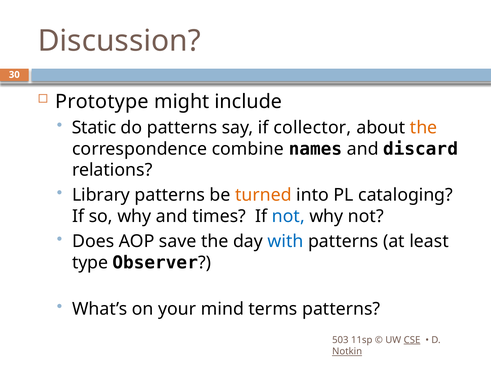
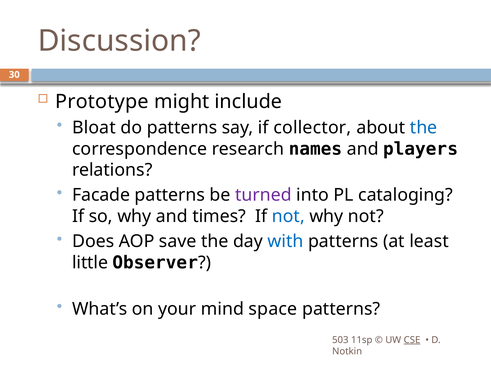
Static: Static -> Bloat
the at (424, 128) colour: orange -> blue
combine: combine -> research
discard: discard -> players
Library: Library -> Facade
turned colour: orange -> purple
type: type -> little
terms: terms -> space
Notkin underline: present -> none
